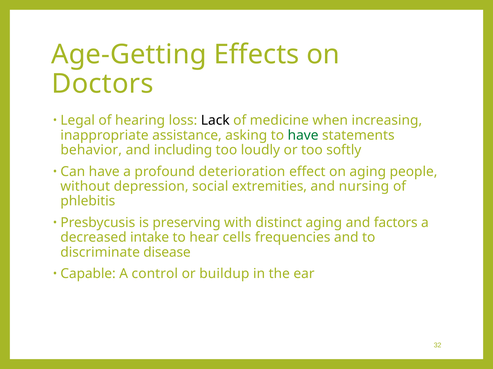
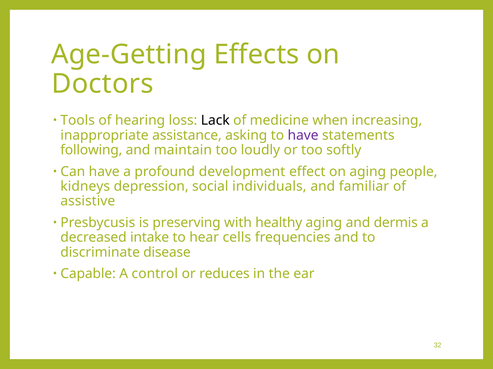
Legal: Legal -> Tools
have at (303, 135) colour: green -> purple
behavior: behavior -> following
including: including -> maintain
deterioration: deterioration -> development
without: without -> kidneys
extremities: extremities -> individuals
nursing: nursing -> familiar
phlebitis: phlebitis -> assistive
distinct: distinct -> healthy
factors: factors -> dermis
buildup: buildup -> reduces
